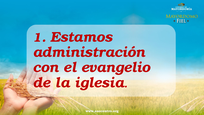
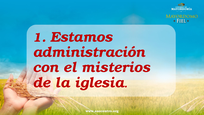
evangelio: evangelio -> misterios
